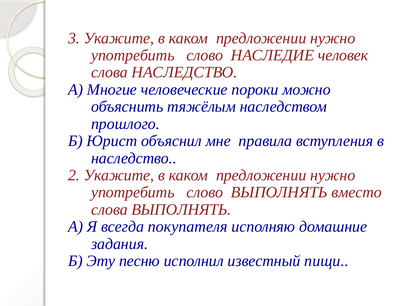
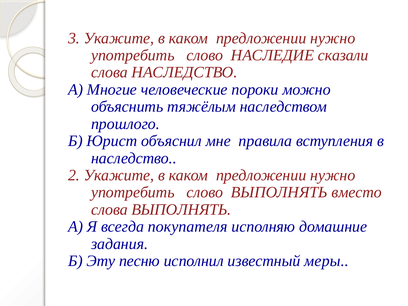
человек: человек -> сказали
пищи: пищи -> меры
